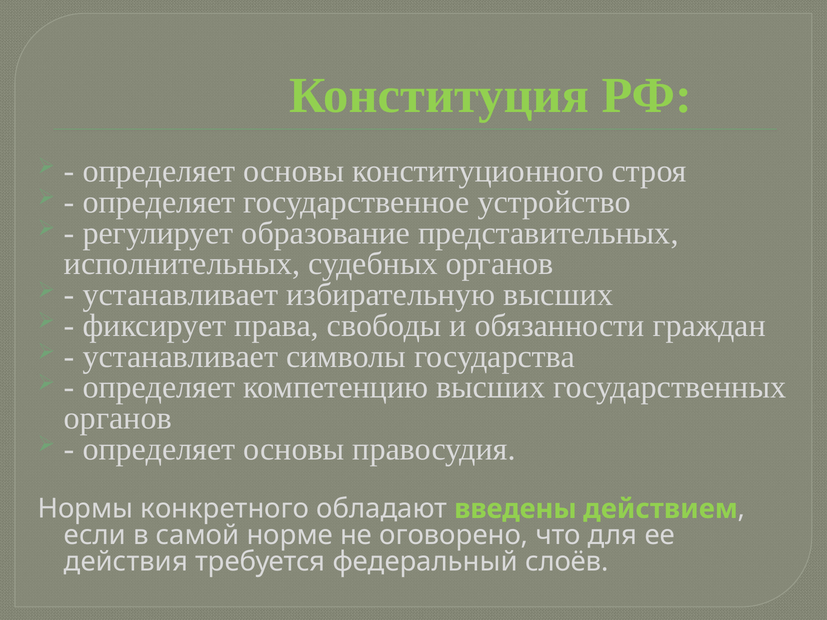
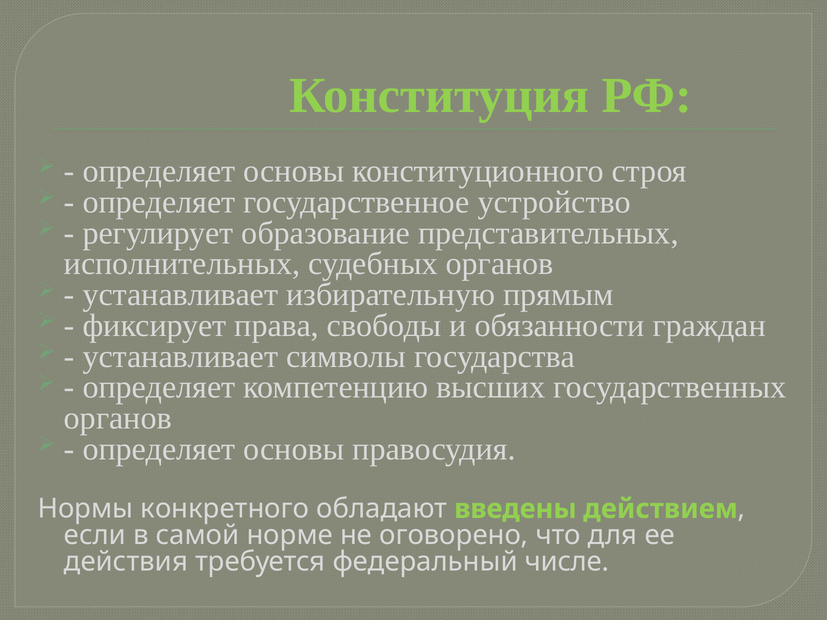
избирательную высших: высших -> прямым
слоёв: слоёв -> числе
